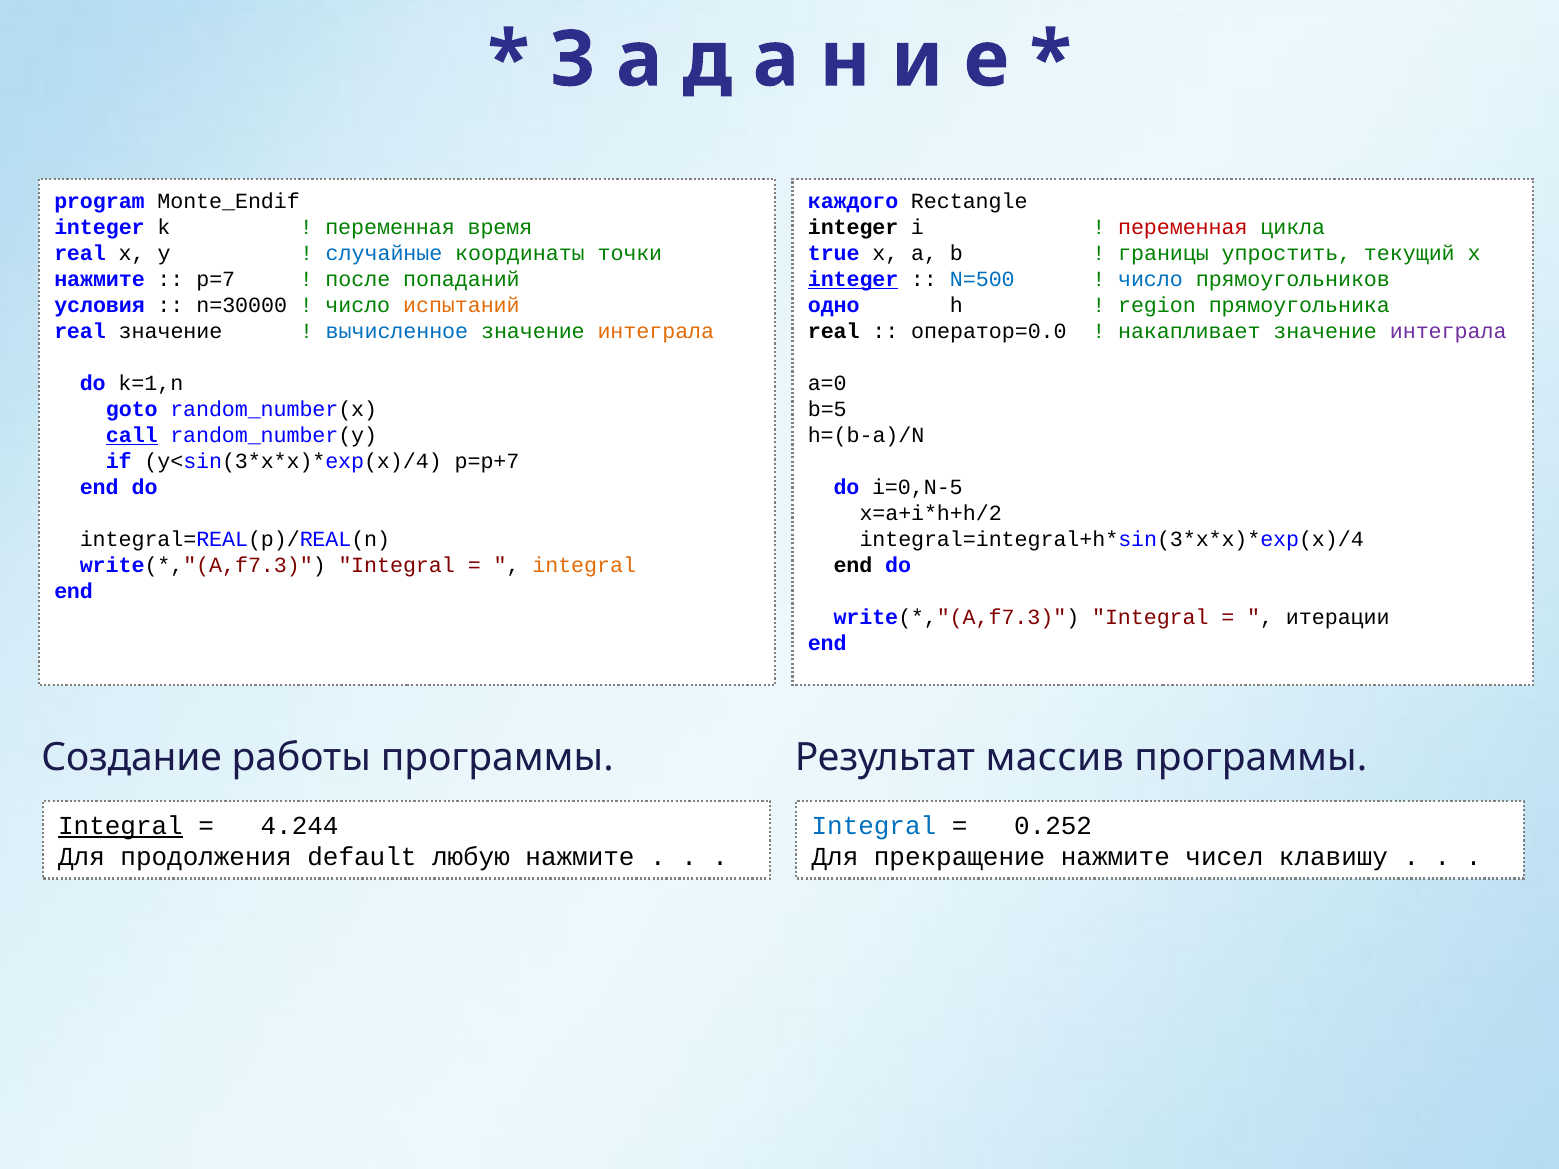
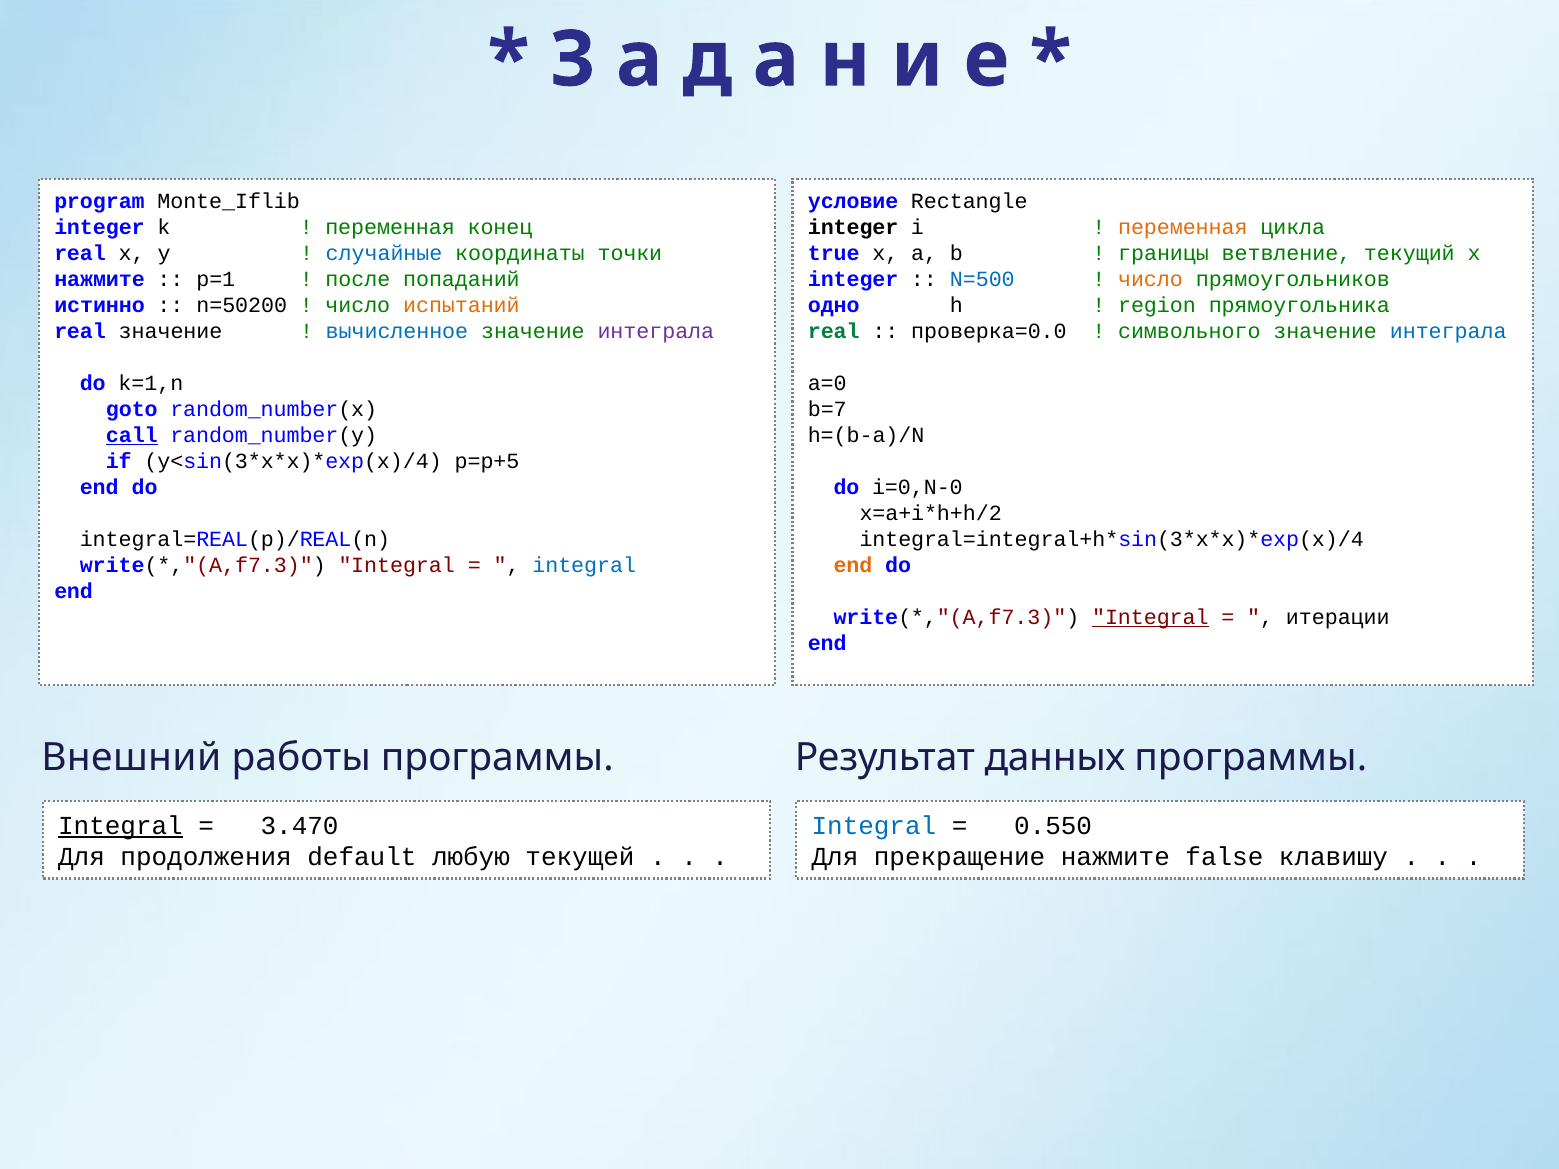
Monte_Endif: Monte_Endif -> Monte_Iflib
каждого: каждого -> условие
время: время -> конец
переменная at (1183, 227) colour: red -> orange
упростить: упростить -> ветвление
p=7: p=7 -> p=1
integer at (853, 279) underline: present -> none
число at (1150, 279) colour: blue -> orange
условия: условия -> истинно
n=30000: n=30000 -> n=50200
интеграла at (656, 331) colour: orange -> purple
real at (834, 331) colour: black -> green
оператор=0.0: оператор=0.0 -> проверка=0.0
накапливает: накапливает -> символьного
интеграла at (1448, 331) colour: purple -> blue
b=5: b=5 -> b=7
p=p+7: p=p+7 -> p=p+5
i=0,N-5: i=0,N-5 -> i=0,N-0
integral at (584, 565) colour: orange -> blue
end at (853, 565) colour: black -> orange
Integral at (1150, 617) underline: none -> present
Создание: Создание -> Внешний
массив: массив -> данных
4.244: 4.244 -> 3.470
0.252: 0.252 -> 0.550
любую нажмите: нажмите -> текущей
чисел: чисел -> false
